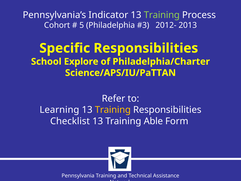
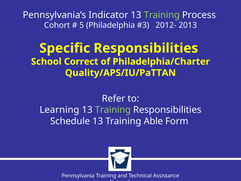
Explore: Explore -> Correct
Science/APS/IU/PaTTAN: Science/APS/IU/PaTTAN -> Quality/APS/IU/PaTTAN
Training at (113, 110) colour: yellow -> light green
Checklist: Checklist -> Schedule
